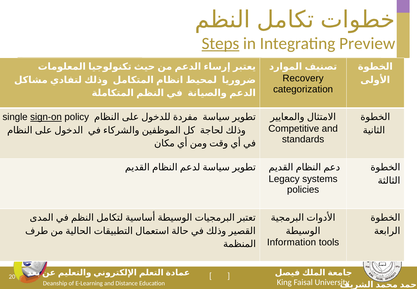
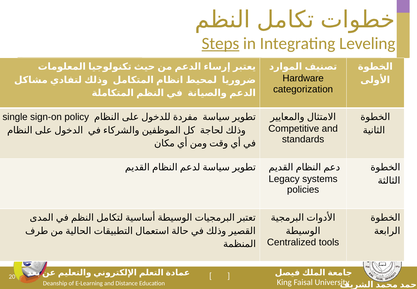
Preview: Preview -> Leveling
Recovery: Recovery -> Hardware
sign-on underline: present -> none
Information: Information -> Centralized
